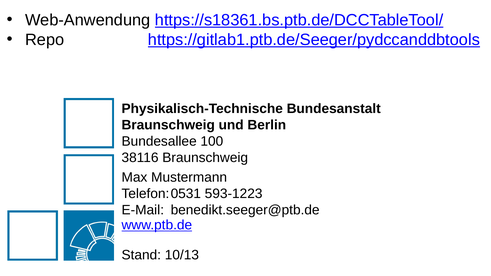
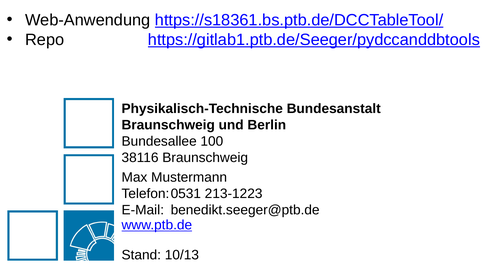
593-1223: 593-1223 -> 213-1223
